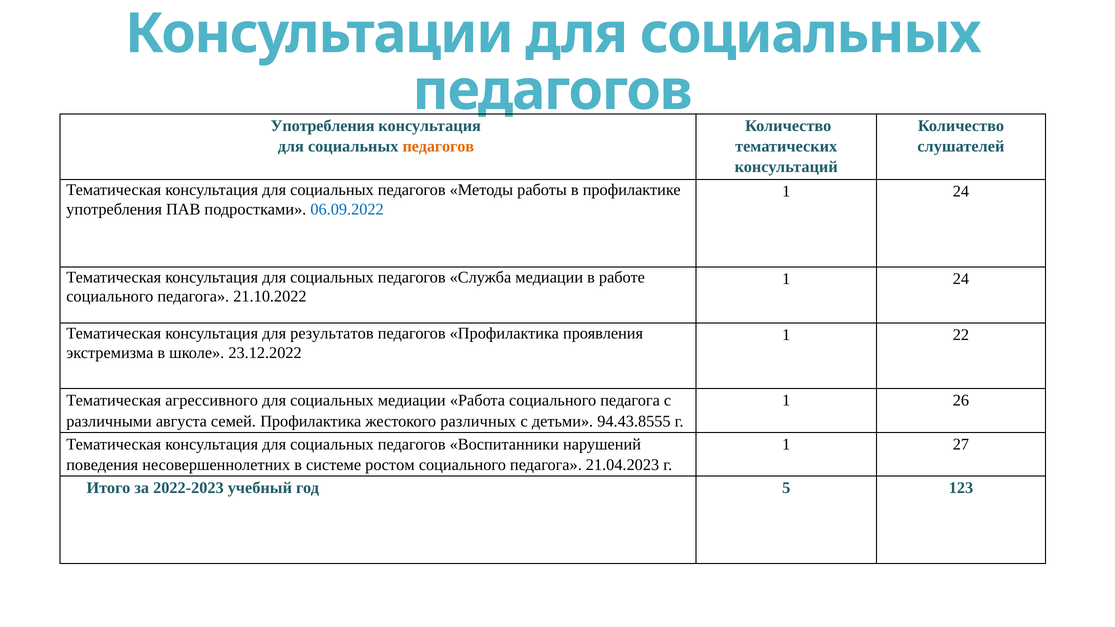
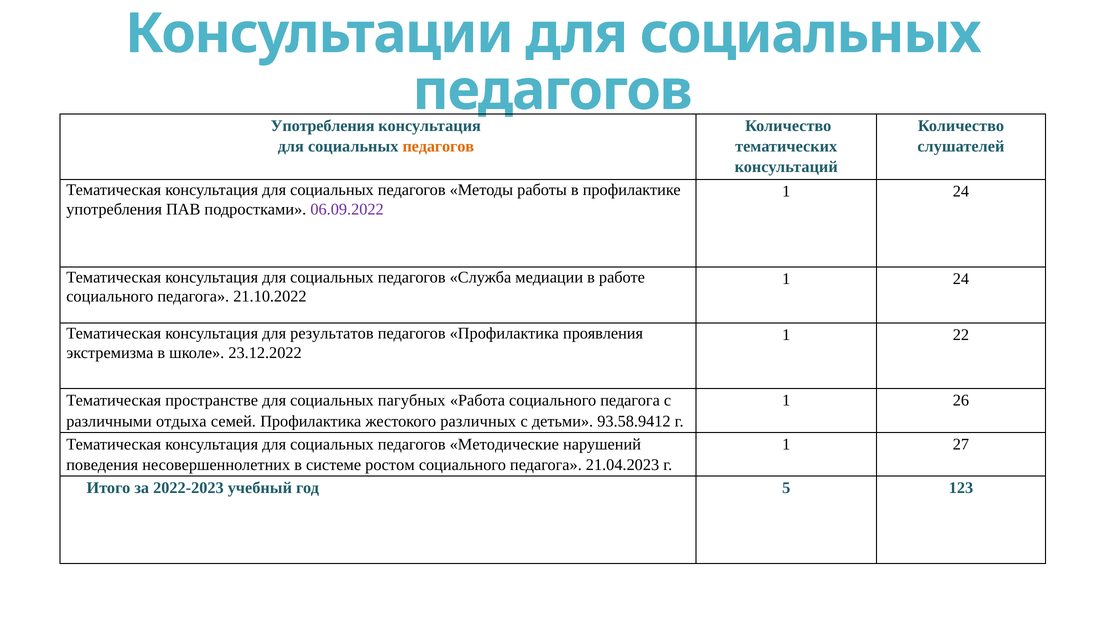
06.09.2022 colour: blue -> purple
агрессивного: агрессивного -> пространстве
социальных медиации: медиации -> пагубных
августа: августа -> отдыха
94.43.8555: 94.43.8555 -> 93.58.9412
Воспитанники: Воспитанники -> Методические
